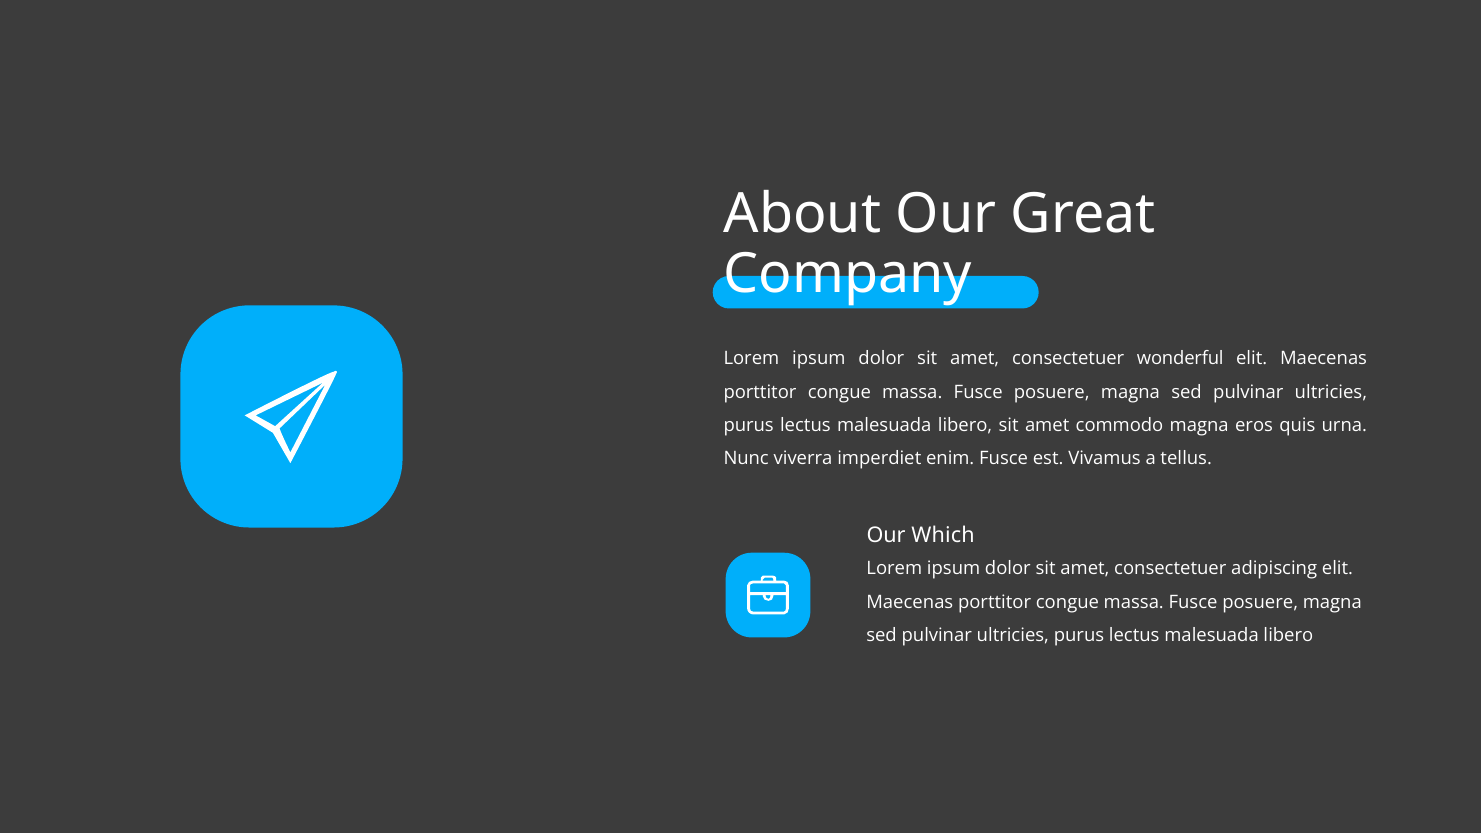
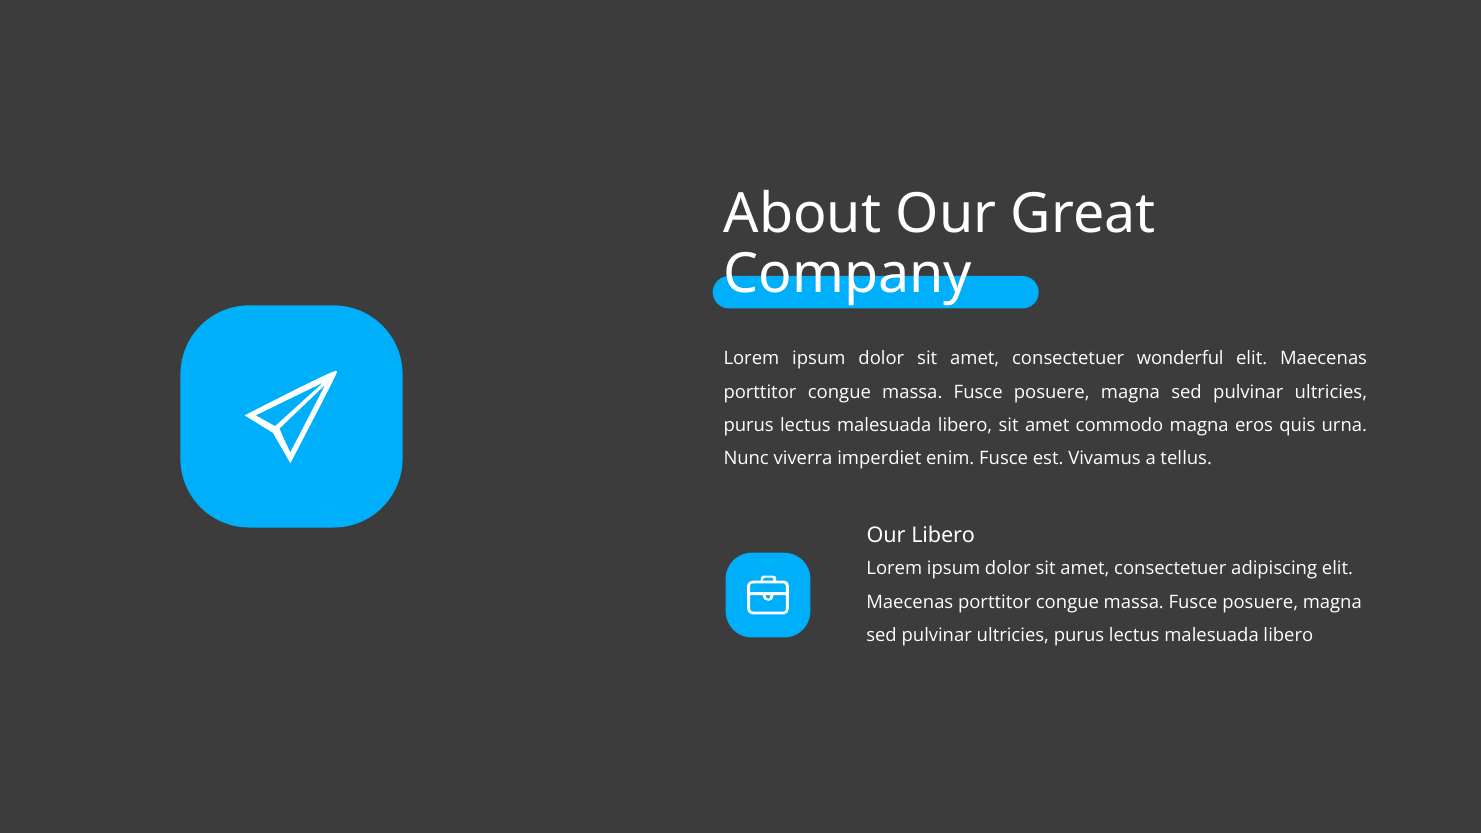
Our Which: Which -> Libero
